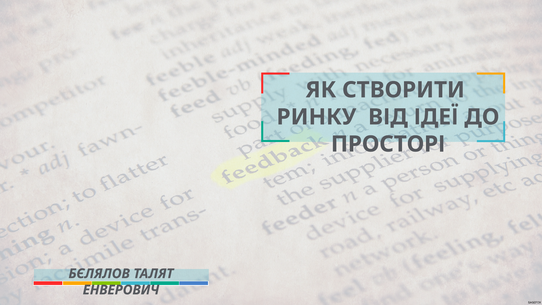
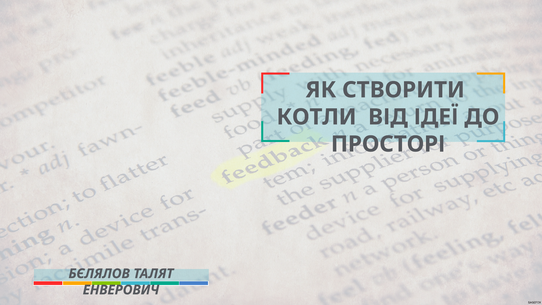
РИНКУ: РИНКУ -> КОТЛИ
